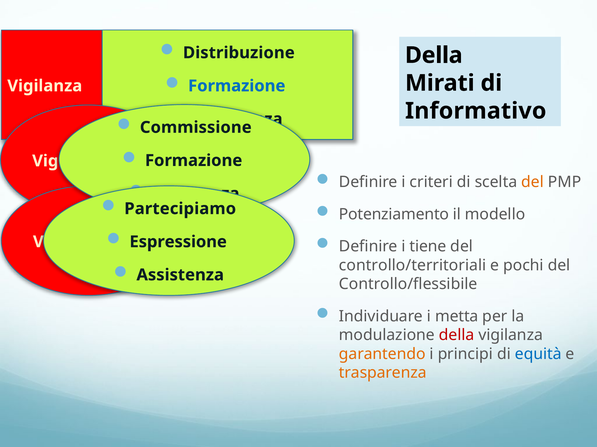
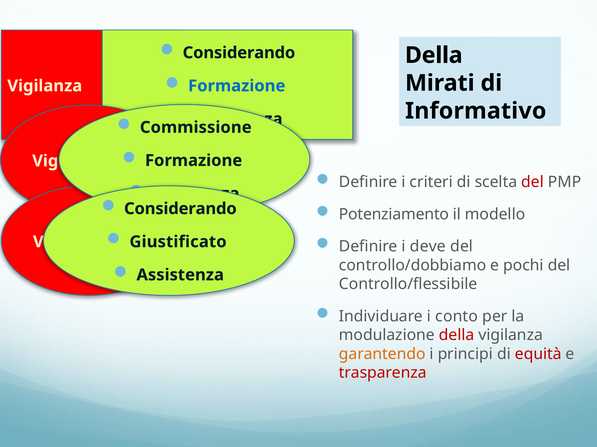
Distribuzione at (239, 53): Distribuzione -> Considerando
del at (533, 182) colour: orange -> red
Partecipiamo at (180, 209): Partecipiamo -> Considerando
Espressione: Espressione -> Giustificato
tiene: tiene -> deve
controllo/territoriali: controllo/territoriali -> controllo/dobbiamo
metta: metta -> conto
equità colour: blue -> red
trasparenza colour: orange -> red
